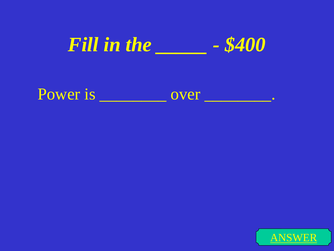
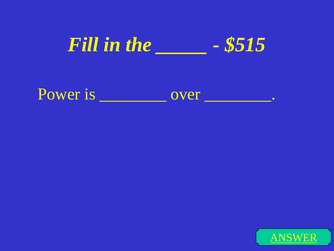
$400: $400 -> $515
